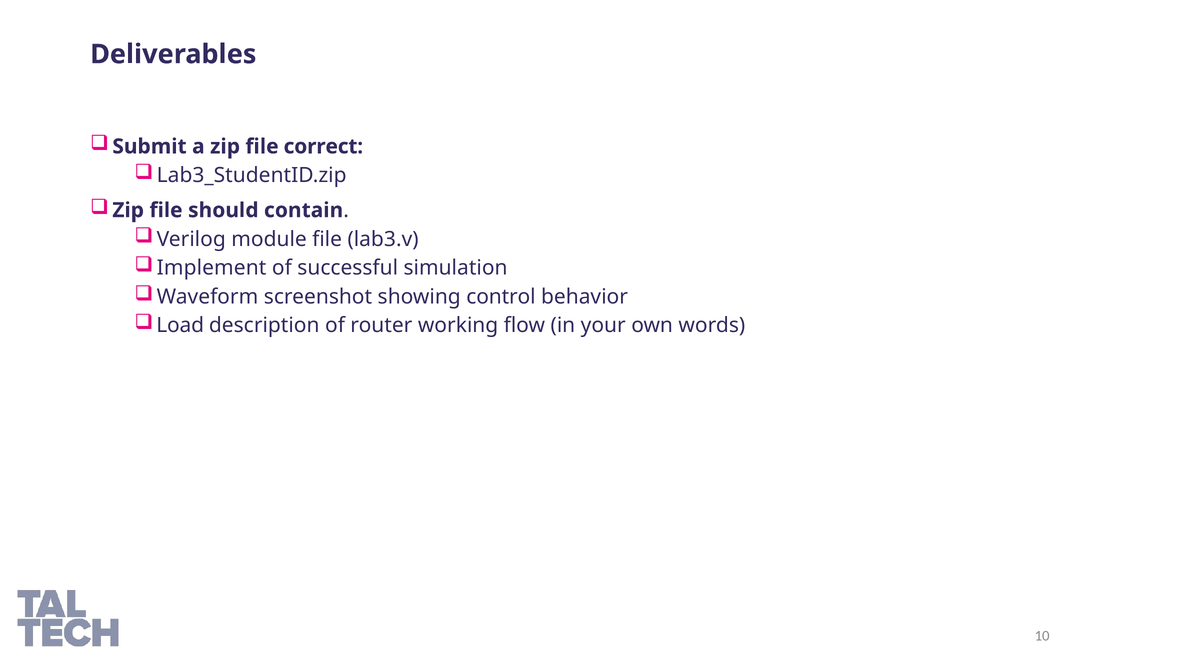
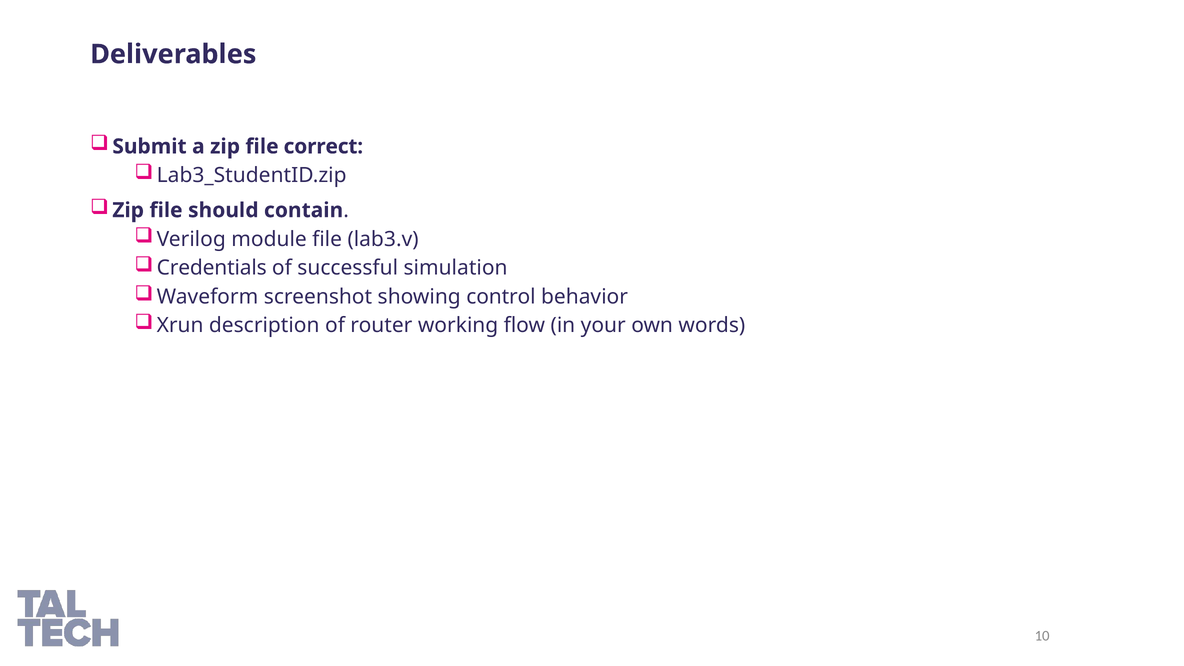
Implement: Implement -> Credentials
Load: Load -> Xrun
